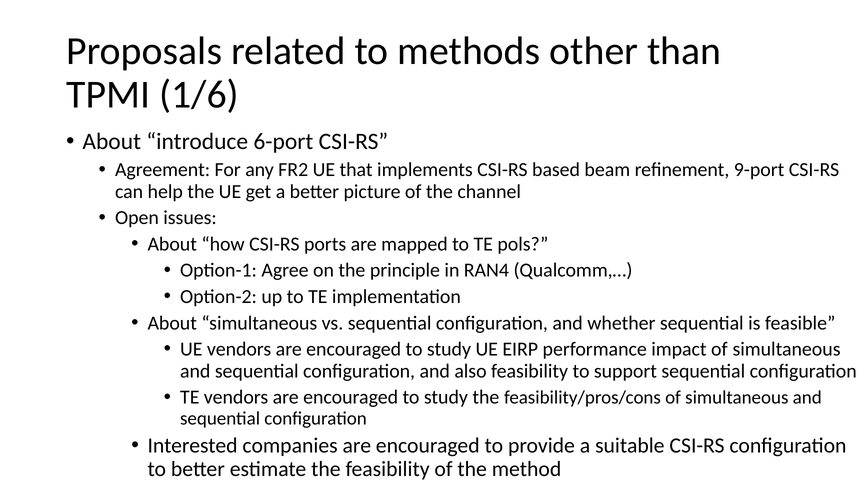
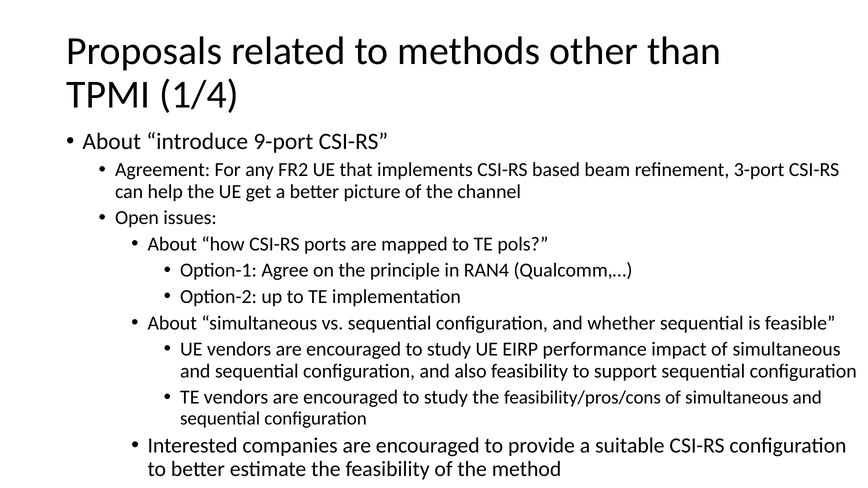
1/6: 1/6 -> 1/4
6-port: 6-port -> 9-port
9-port: 9-port -> 3-port
